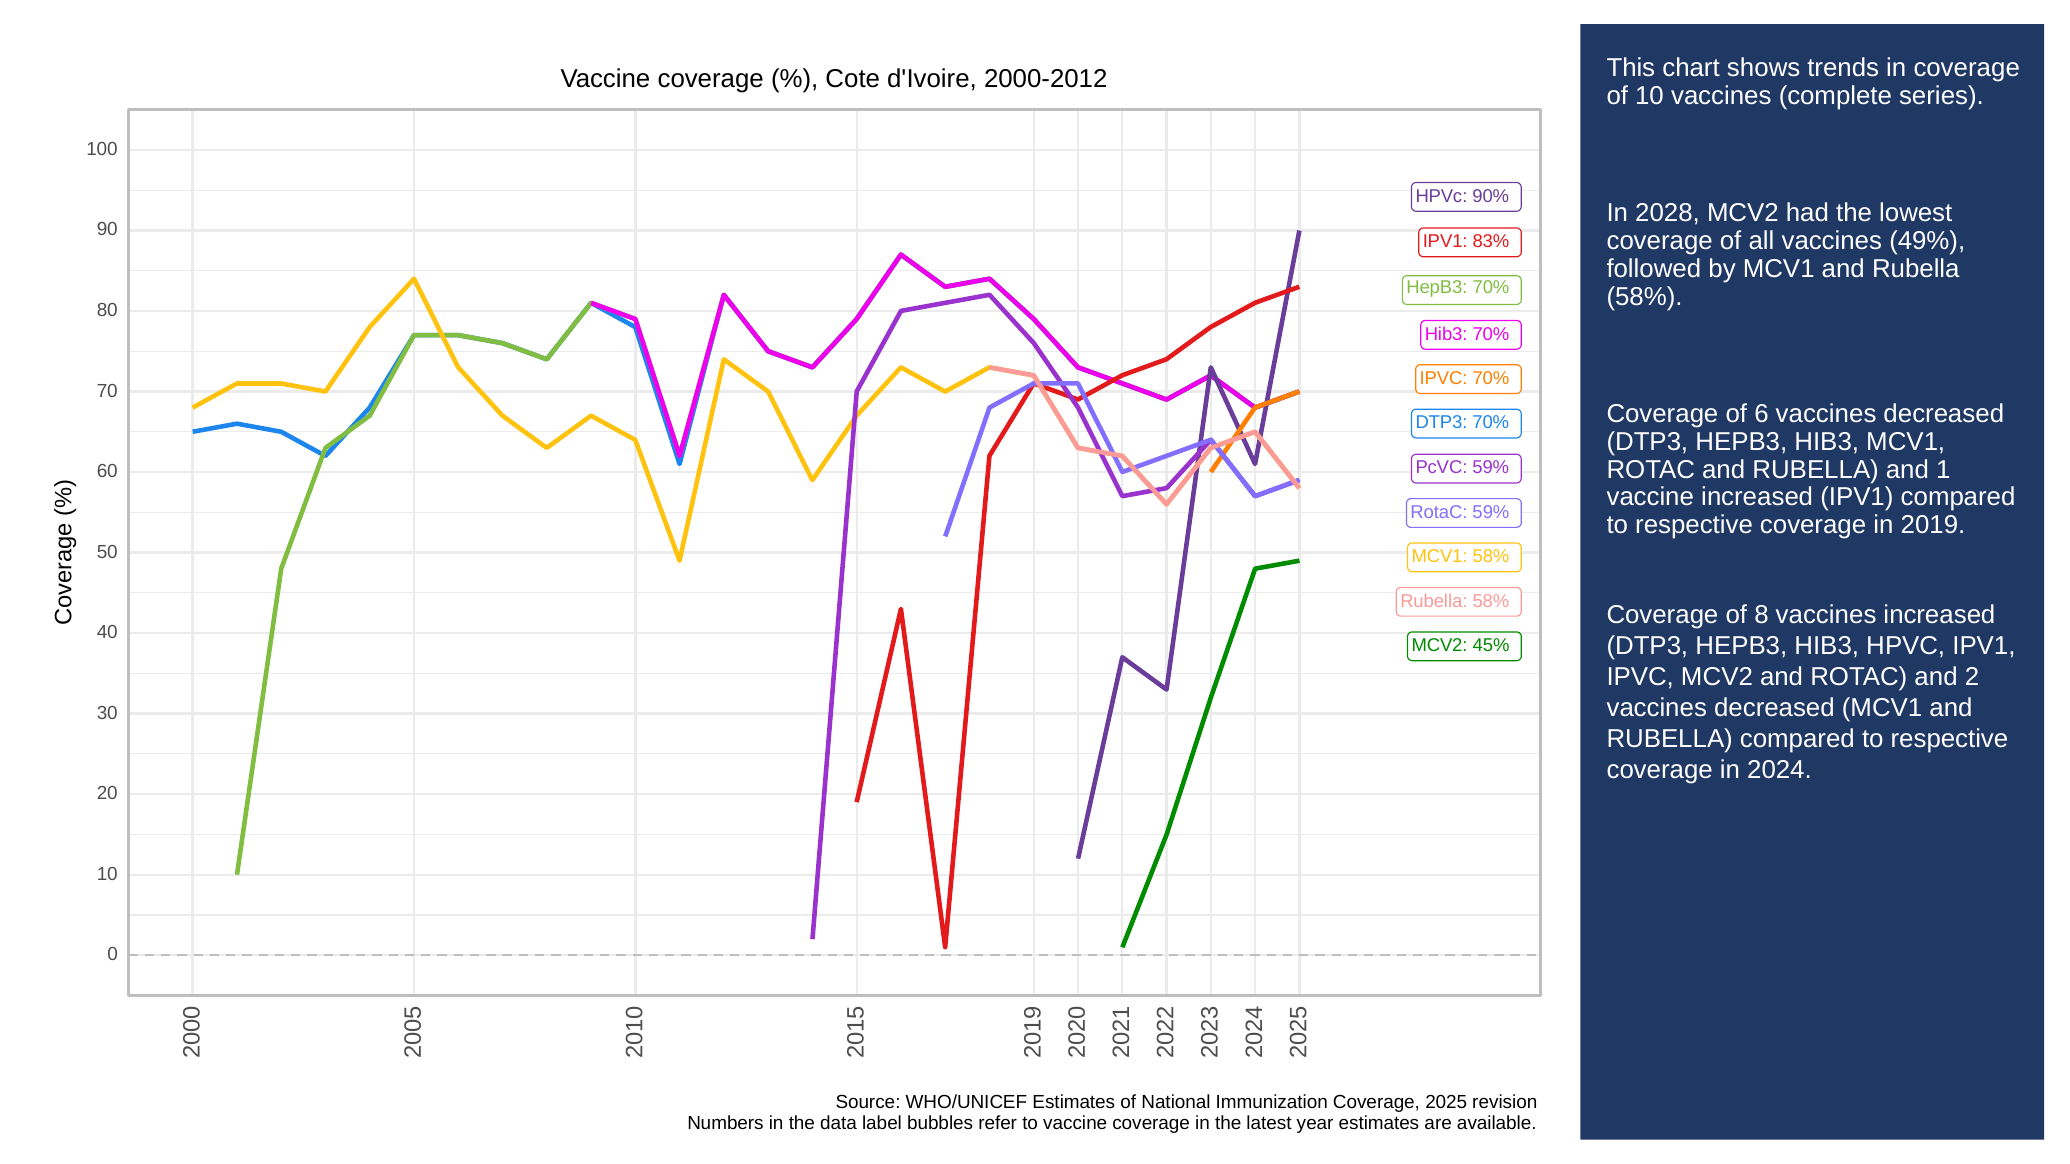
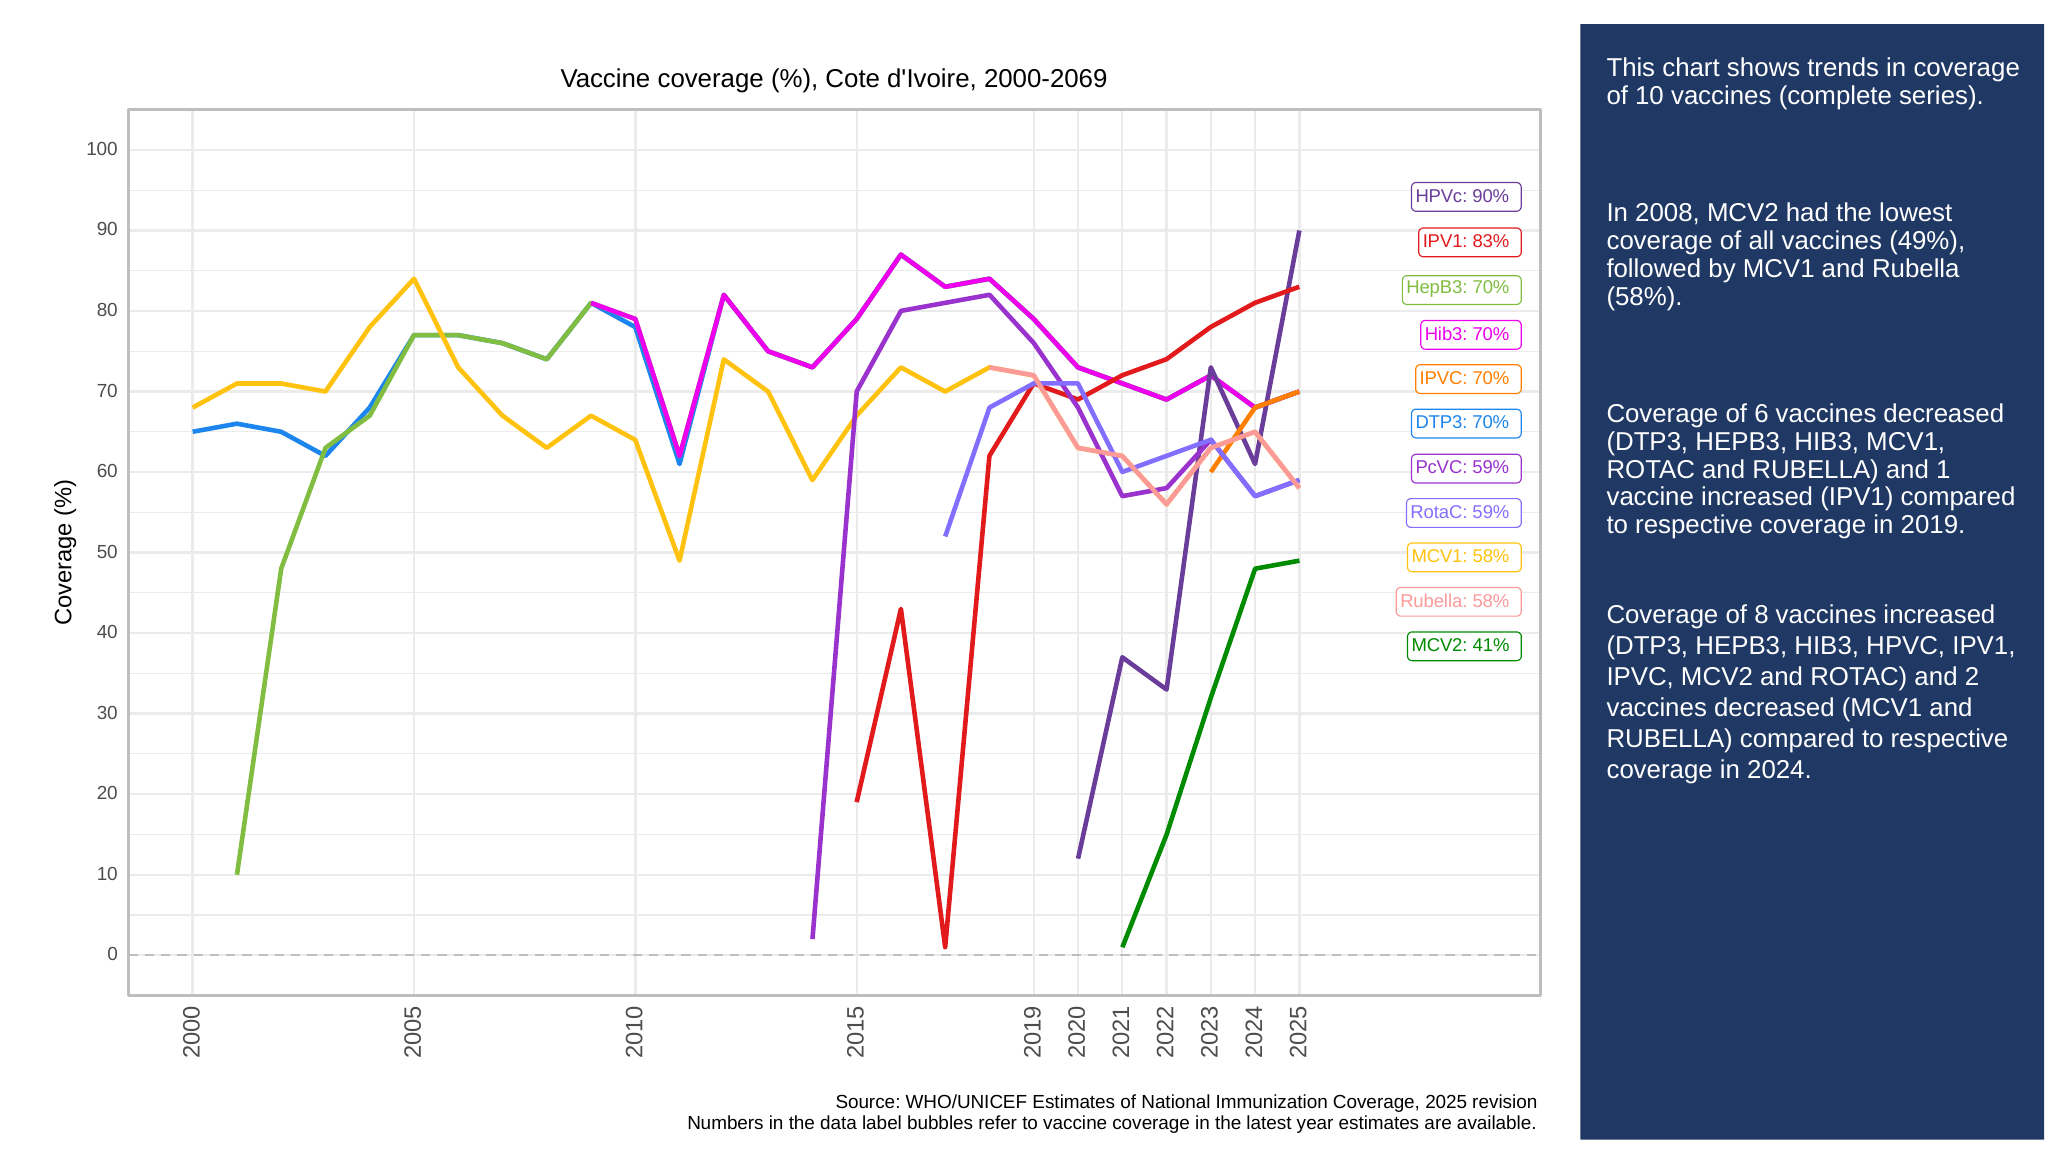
2000-2012: 2000-2012 -> 2000-2069
2028: 2028 -> 2008
45%: 45% -> 41%
